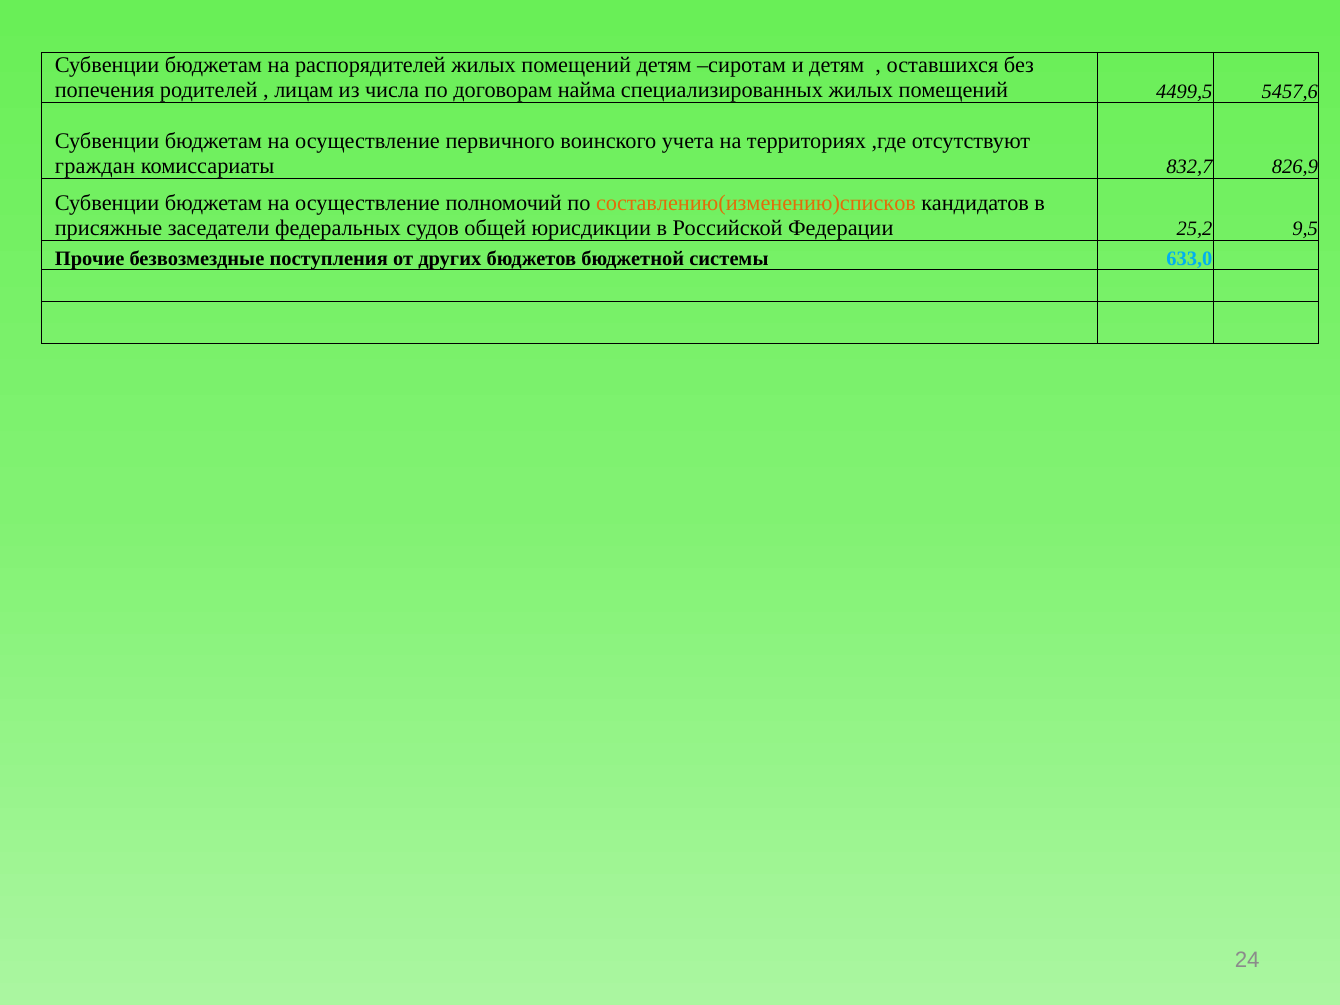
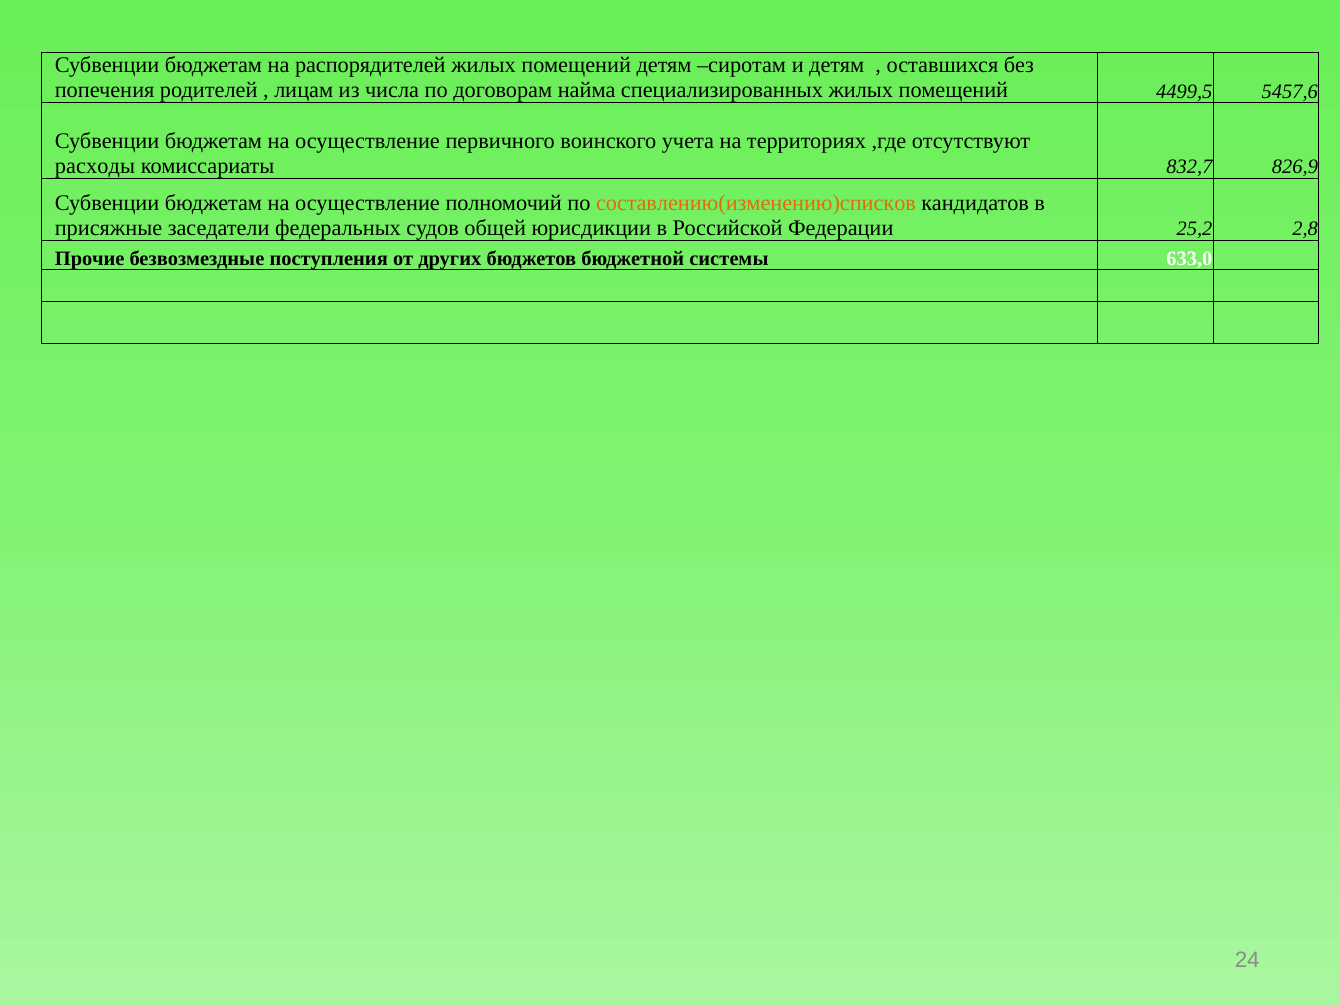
граждан: граждан -> расходы
9,5: 9,5 -> 2,8
633,0 colour: light blue -> white
